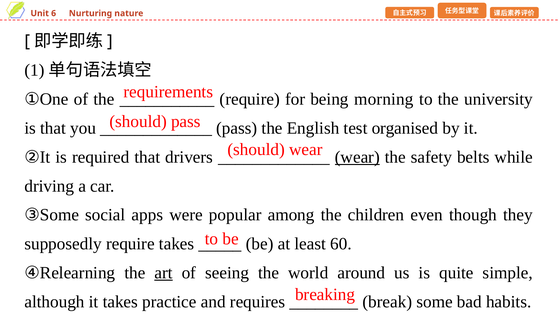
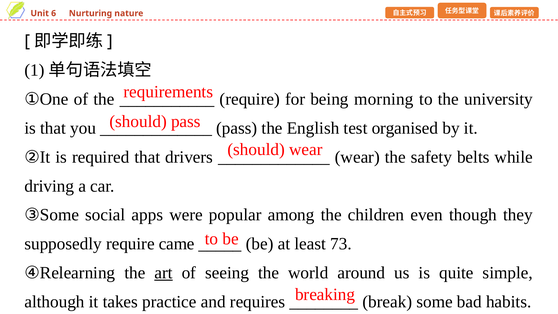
wear at (357, 157) underline: present -> none
require takes: takes -> came
60: 60 -> 73
